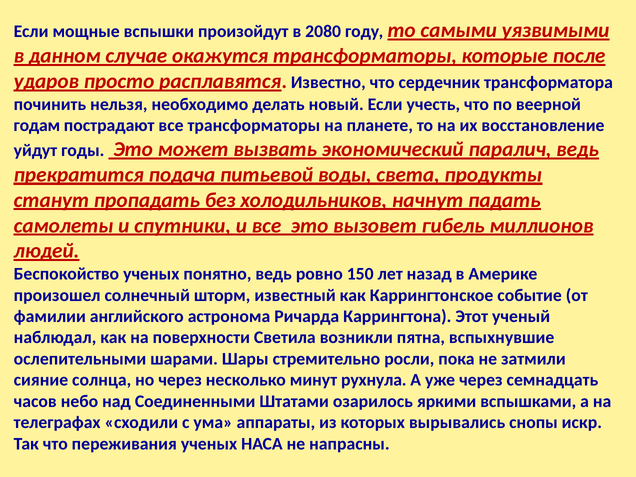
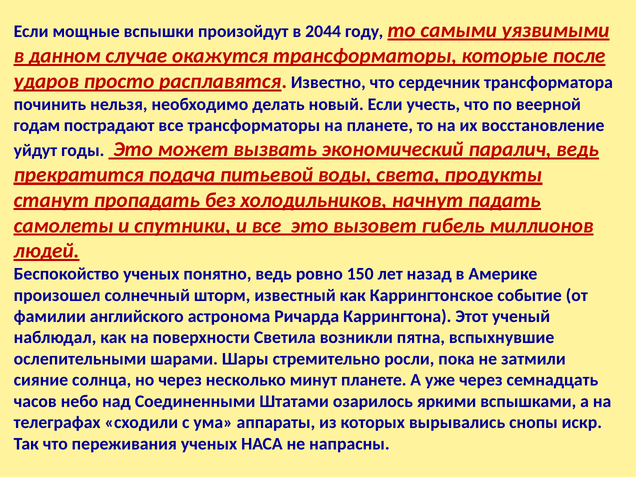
2080: 2080 -> 2044
минут рухнула: рухнула -> планете
